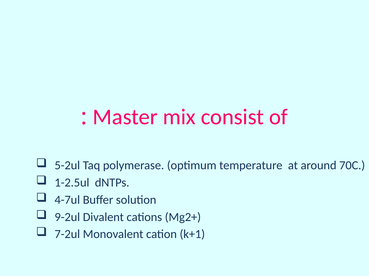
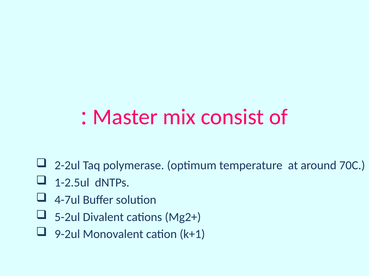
5-2ul: 5-2ul -> 2-2ul
9-2ul: 9-2ul -> 5-2ul
7-2ul: 7-2ul -> 9-2ul
